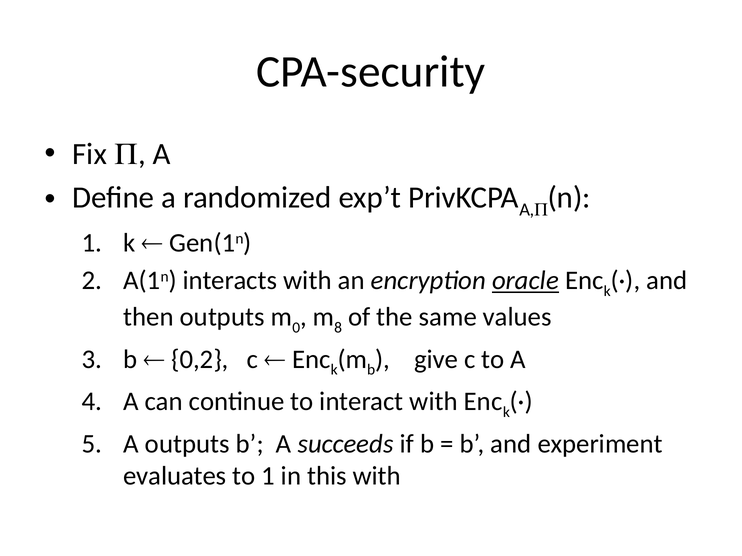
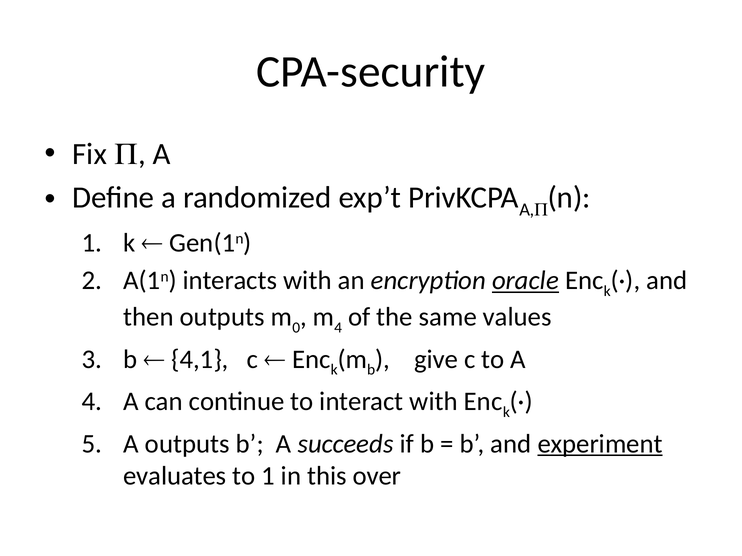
8 at (338, 328): 8 -> 4
0,2: 0,2 -> 4,1
experiment underline: none -> present
this with: with -> over
